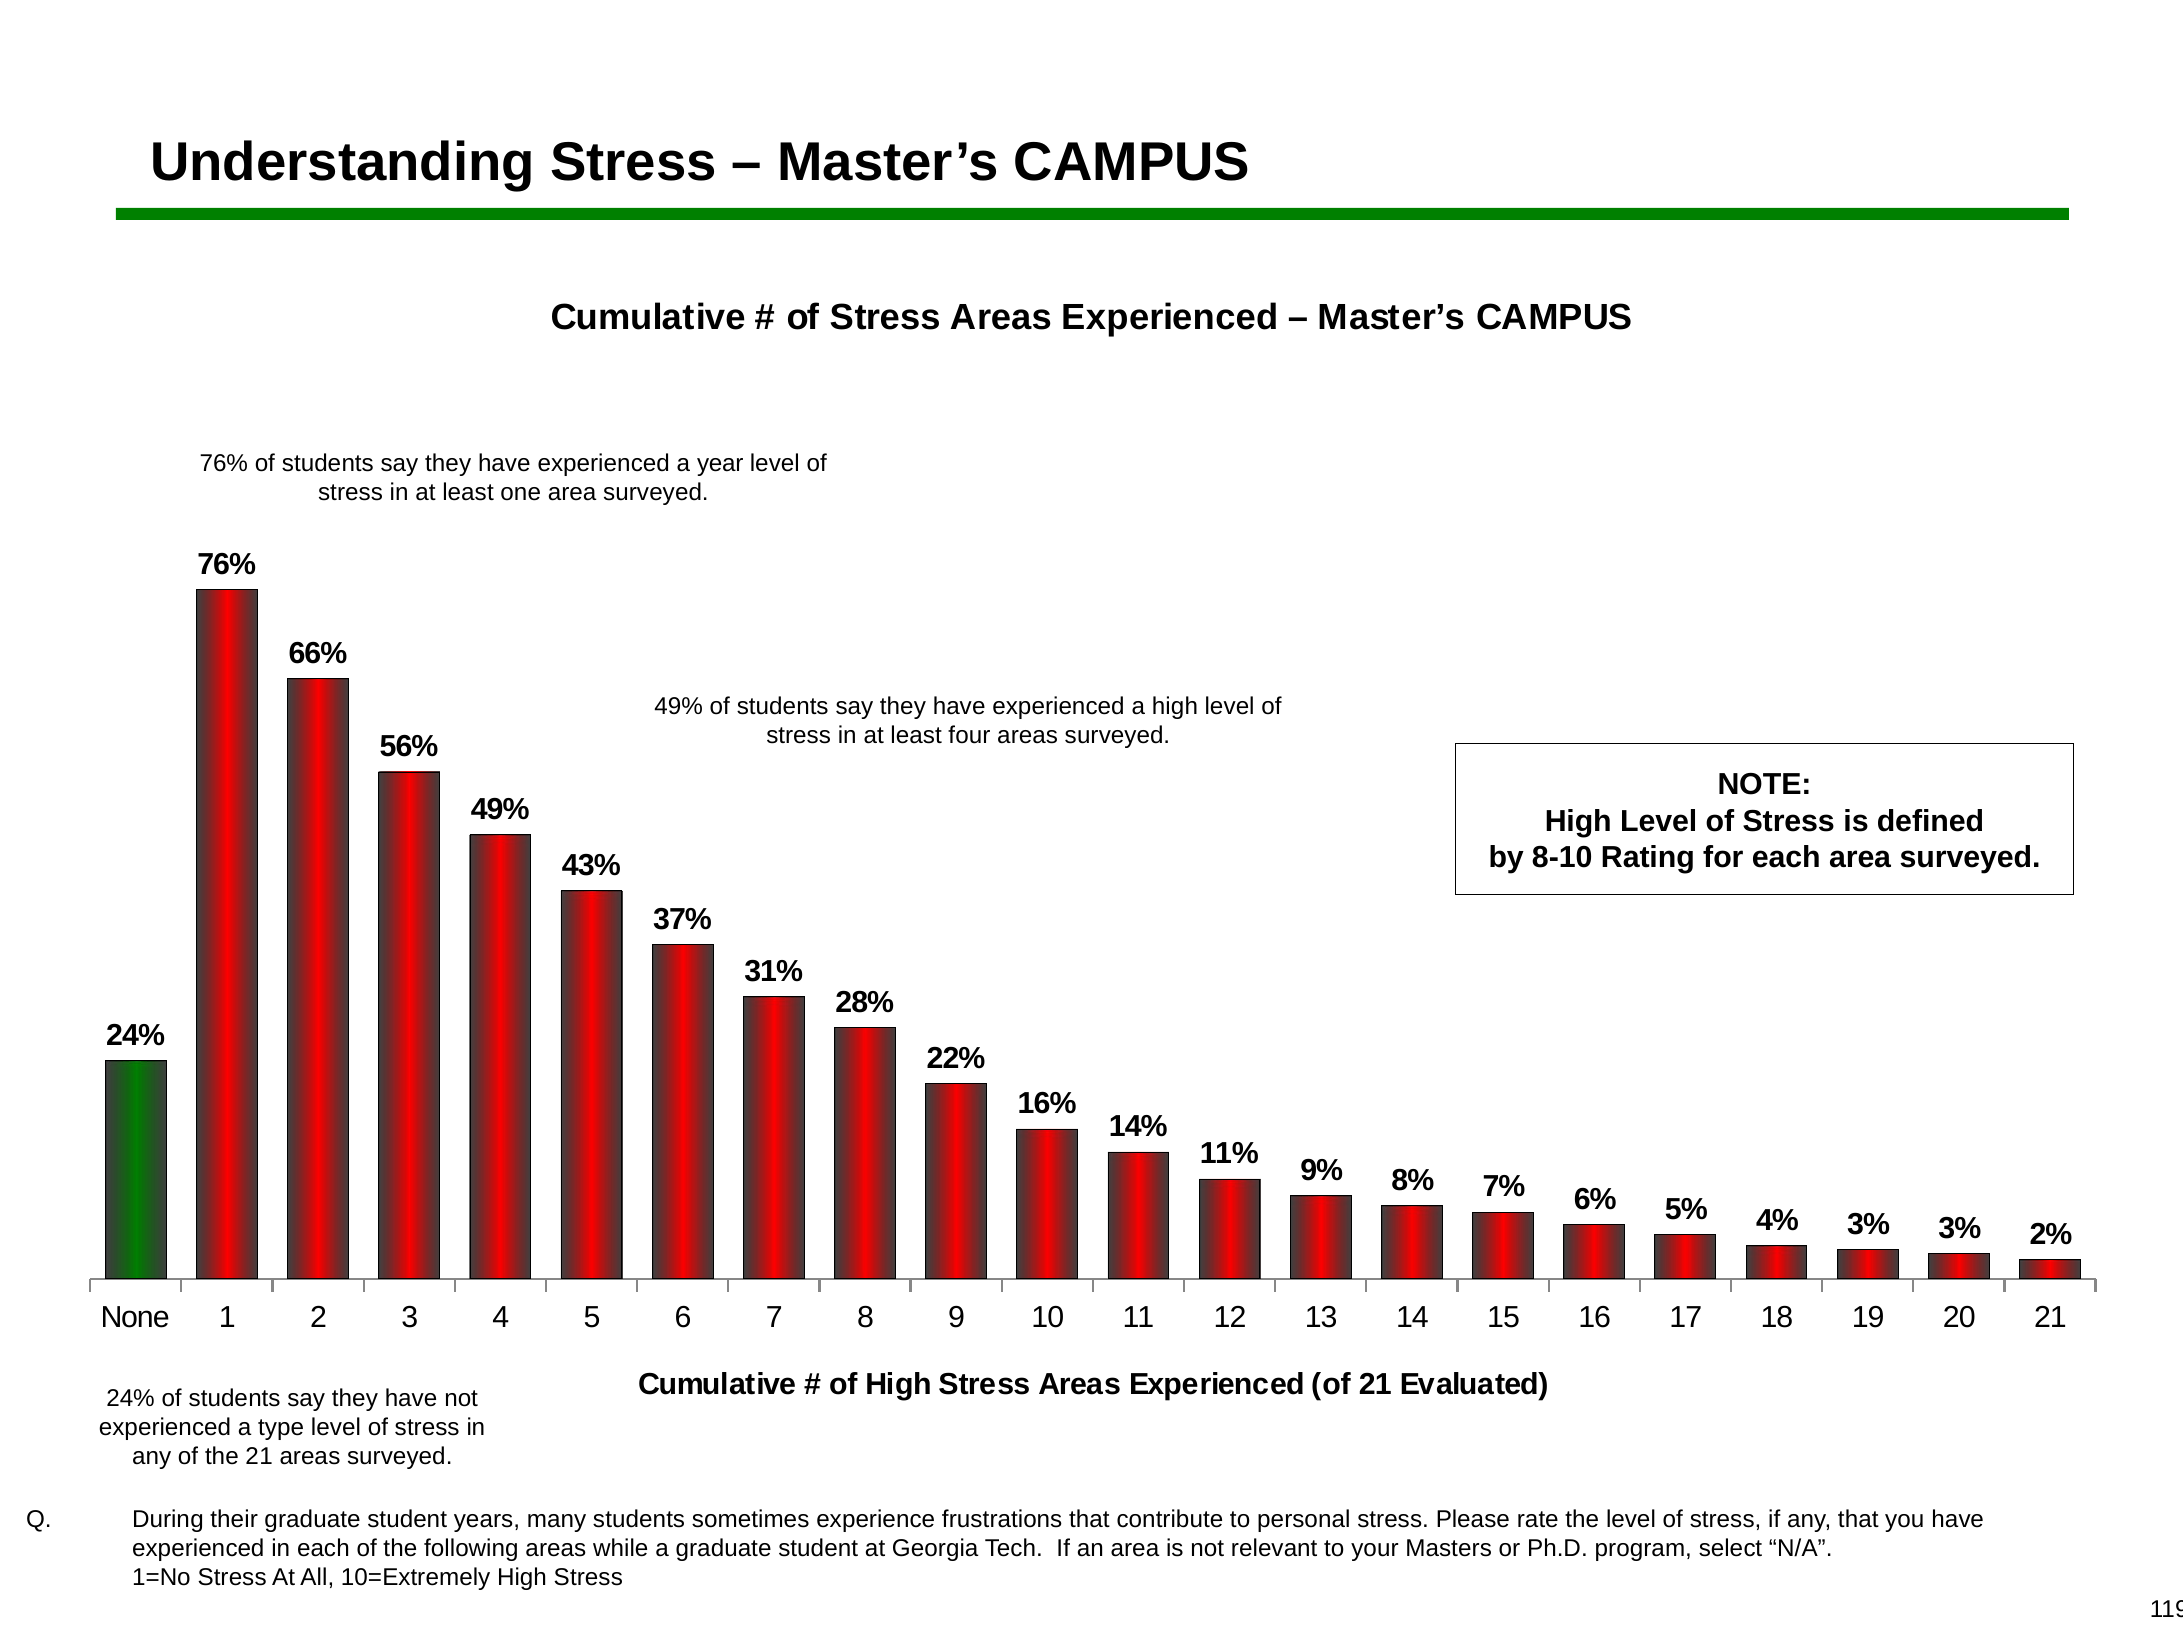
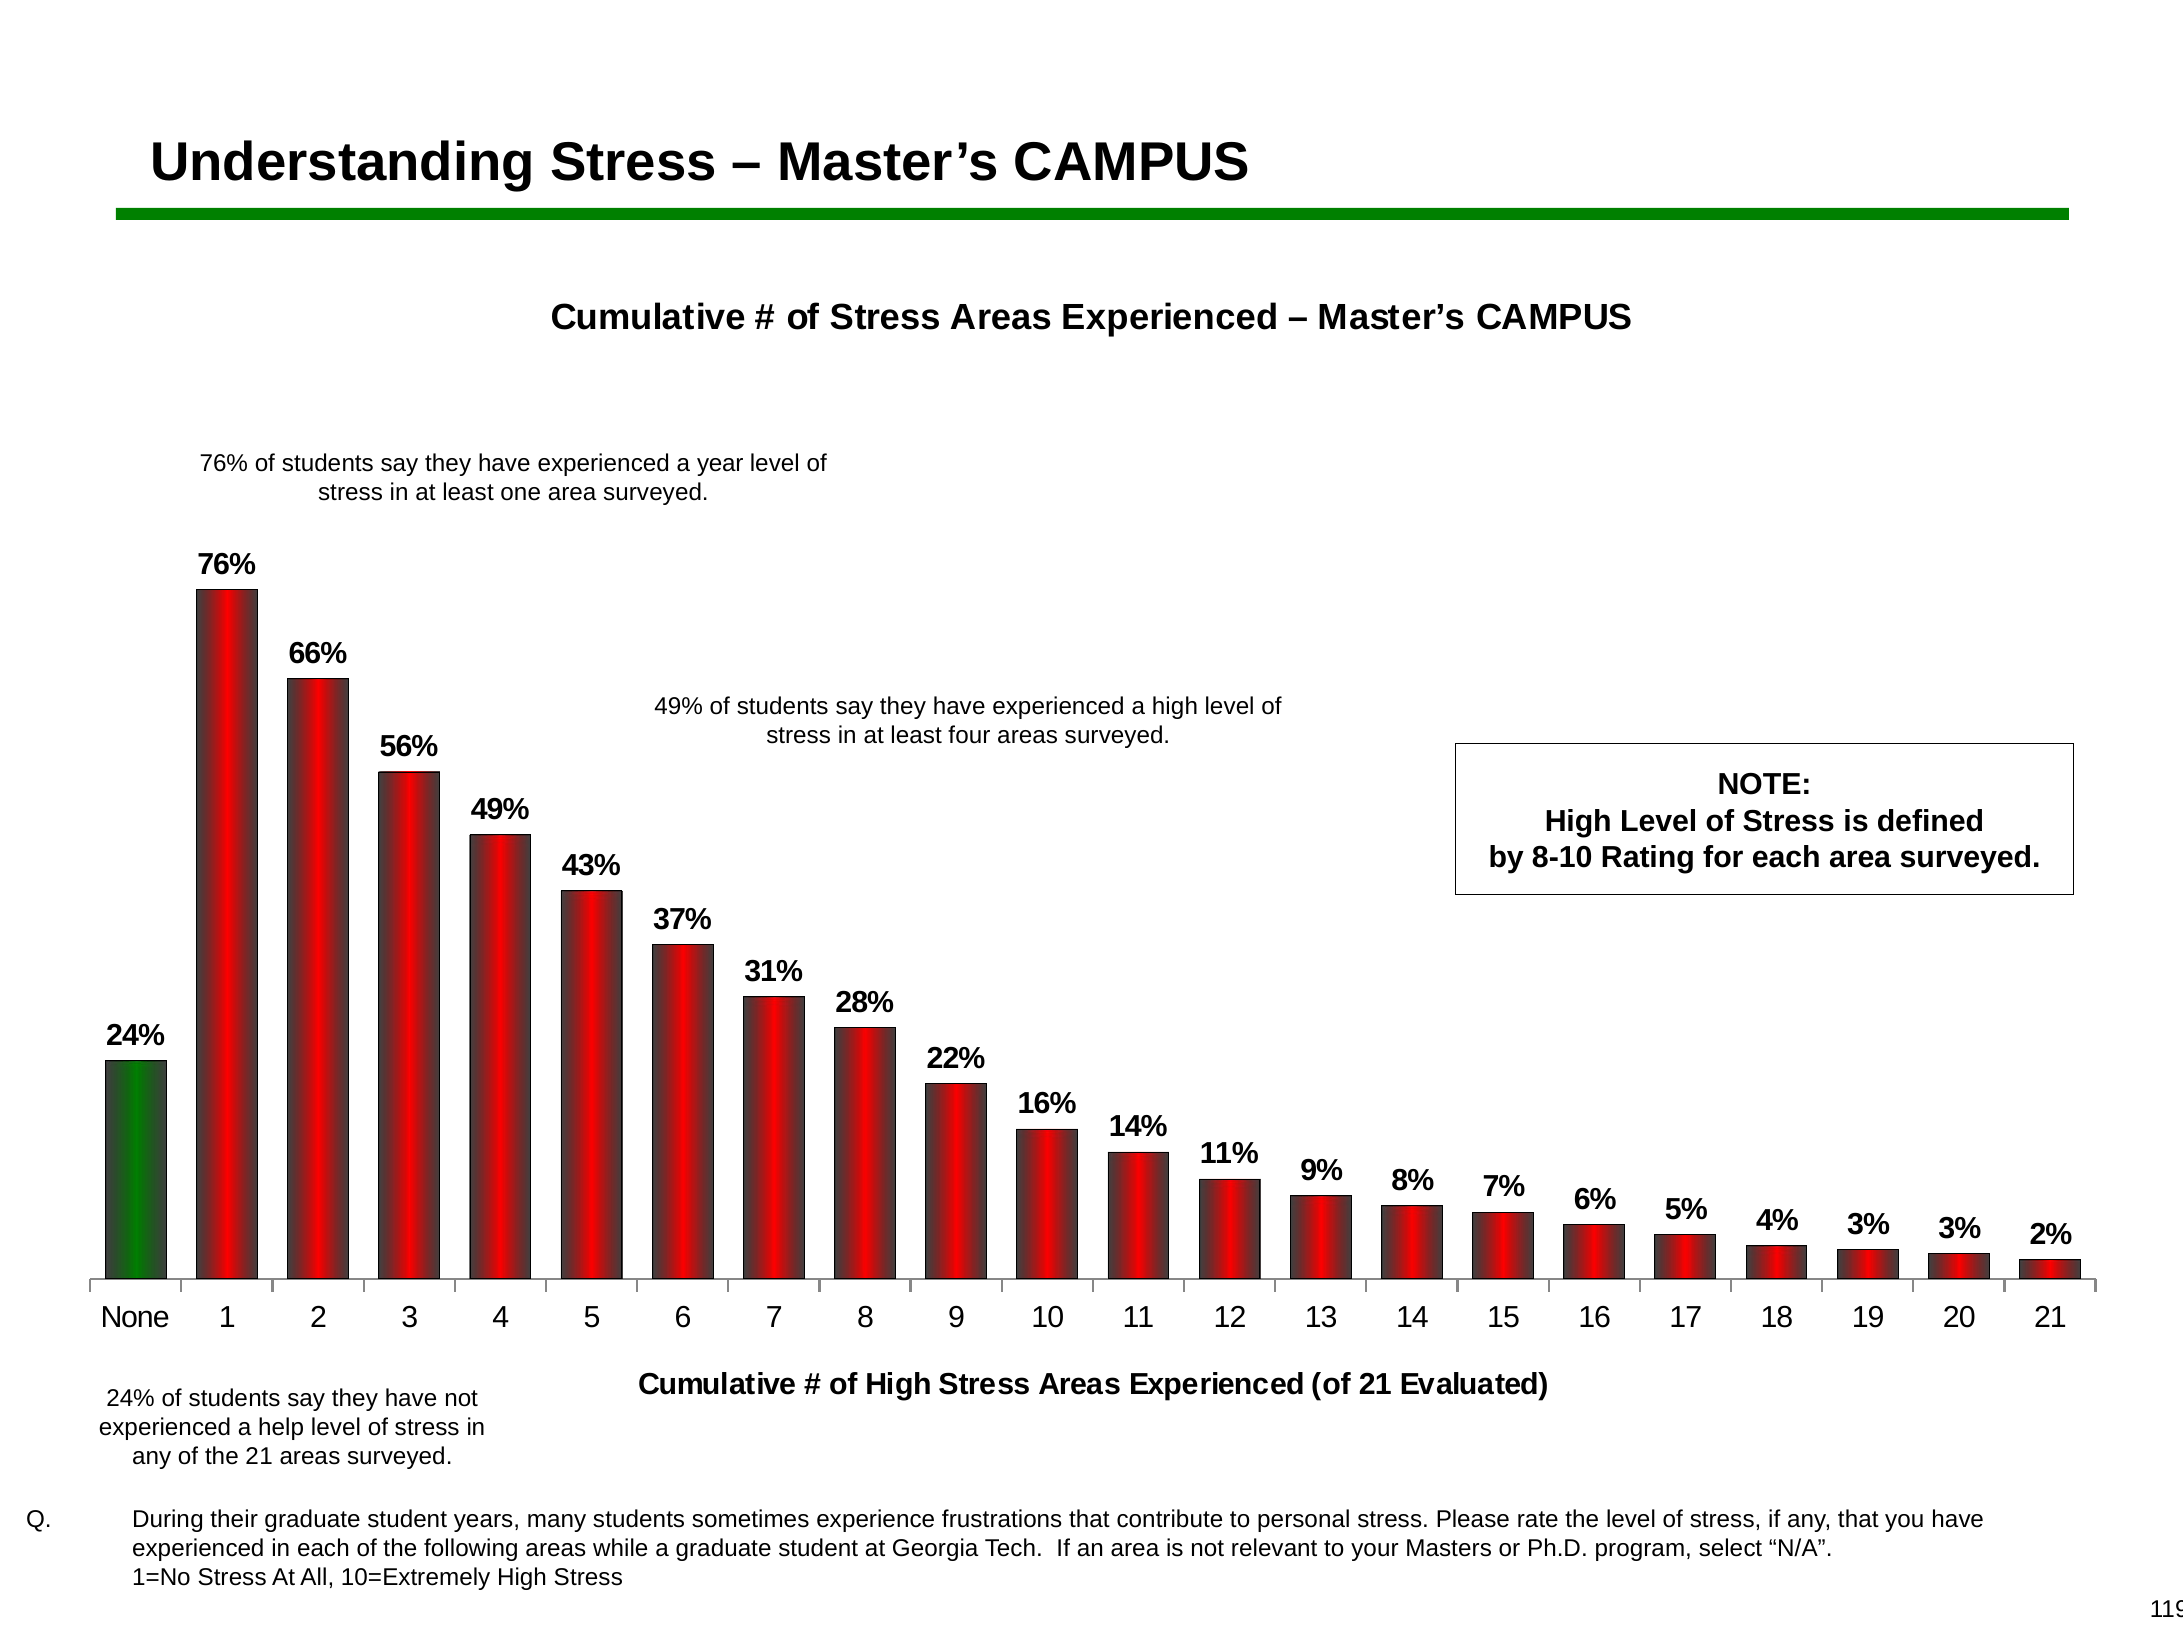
type: type -> help
